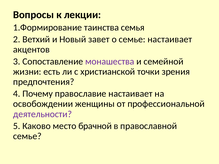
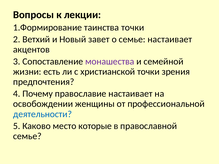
таинства семья: семья -> точки
деятельности colour: purple -> blue
брачной: брачной -> которые
